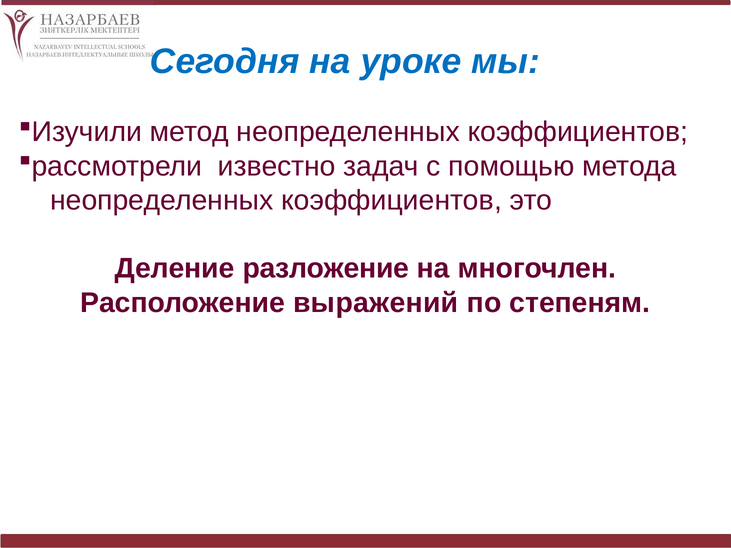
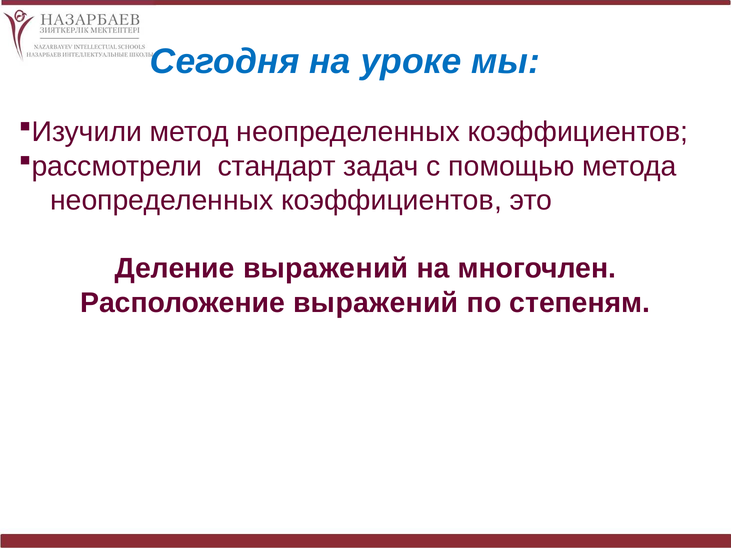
известно: известно -> стандарт
Деление разложение: разложение -> выражений
